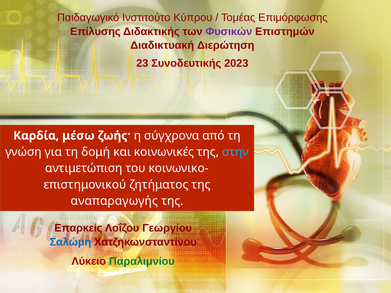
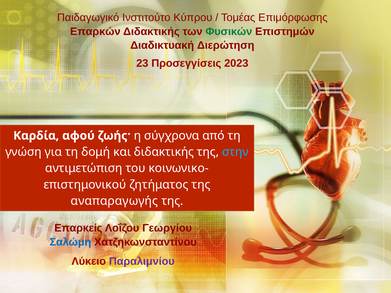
Επίλυσης: Επίλυσης -> Επαρκών
Φυσικών colour: purple -> green
Συνοδευτικής: Συνοδευτικής -> Προσεγγίσεις
μέσω: μέσω -> αφού
και κοινωνικές: κοινωνικές -> διδακτικής
Παραλιμνίου colour: green -> purple
